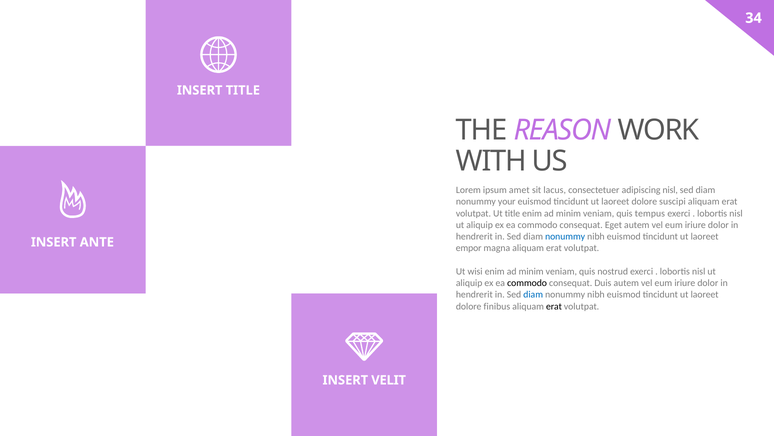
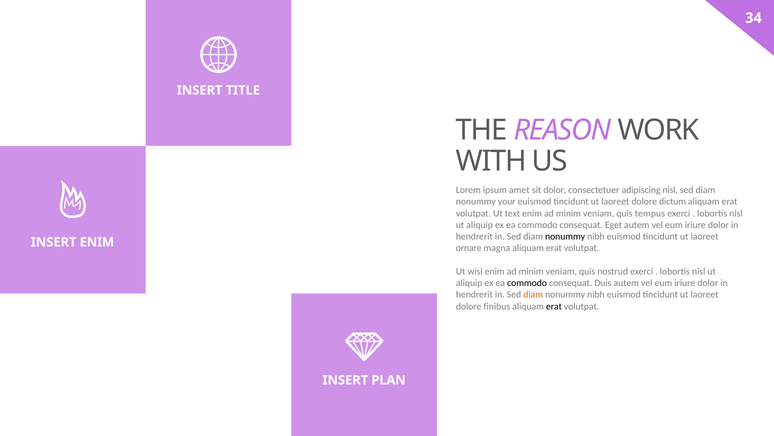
sit lacus: lacus -> dolor
suscipi: suscipi -> dictum
Ut title: title -> text
nonummy at (565, 236) colour: blue -> black
INSERT ANTE: ANTE -> ENIM
empor: empor -> ornare
diam at (533, 294) colour: blue -> orange
VELIT: VELIT -> PLAN
